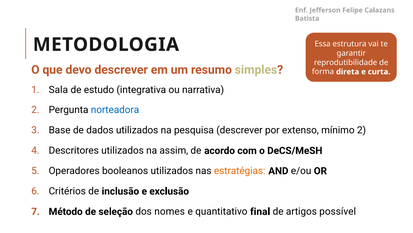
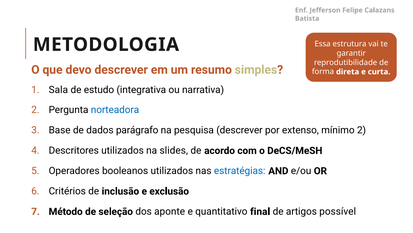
dados utilizados: utilizados -> parágrafo
assim: assim -> slides
estratégias colour: orange -> blue
nomes: nomes -> aponte
